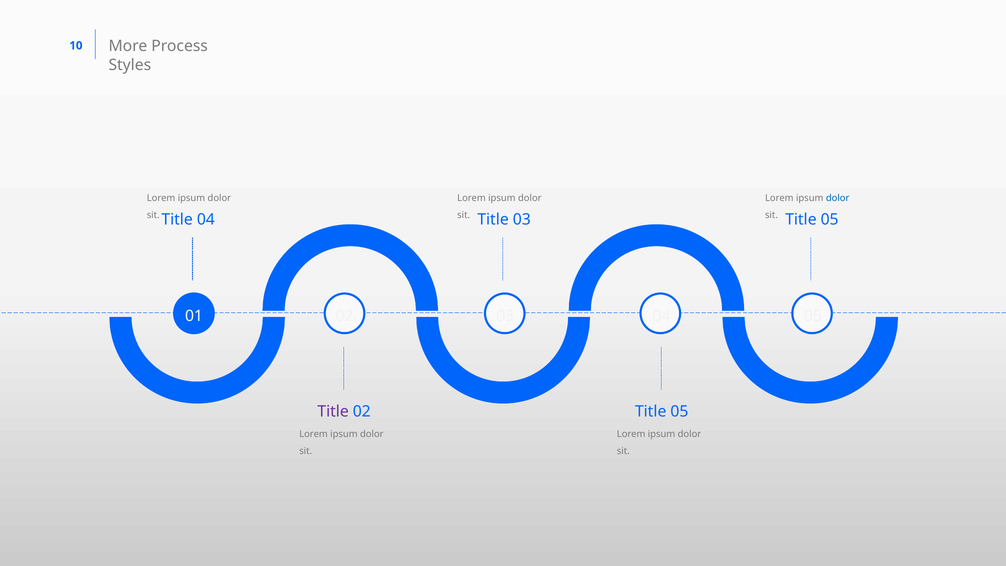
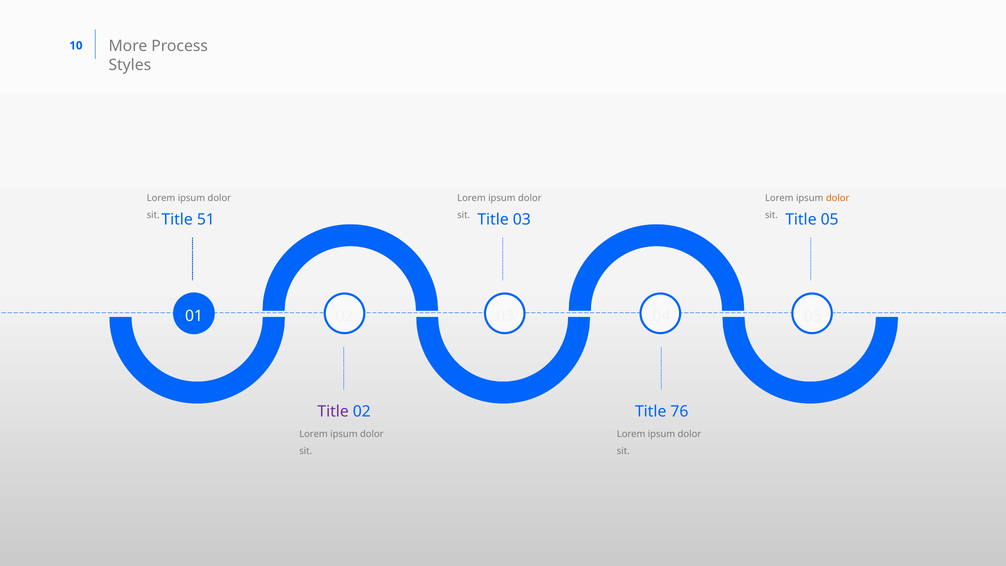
dolor at (838, 198) colour: blue -> orange
Title 04: 04 -> 51
05 at (679, 412): 05 -> 76
